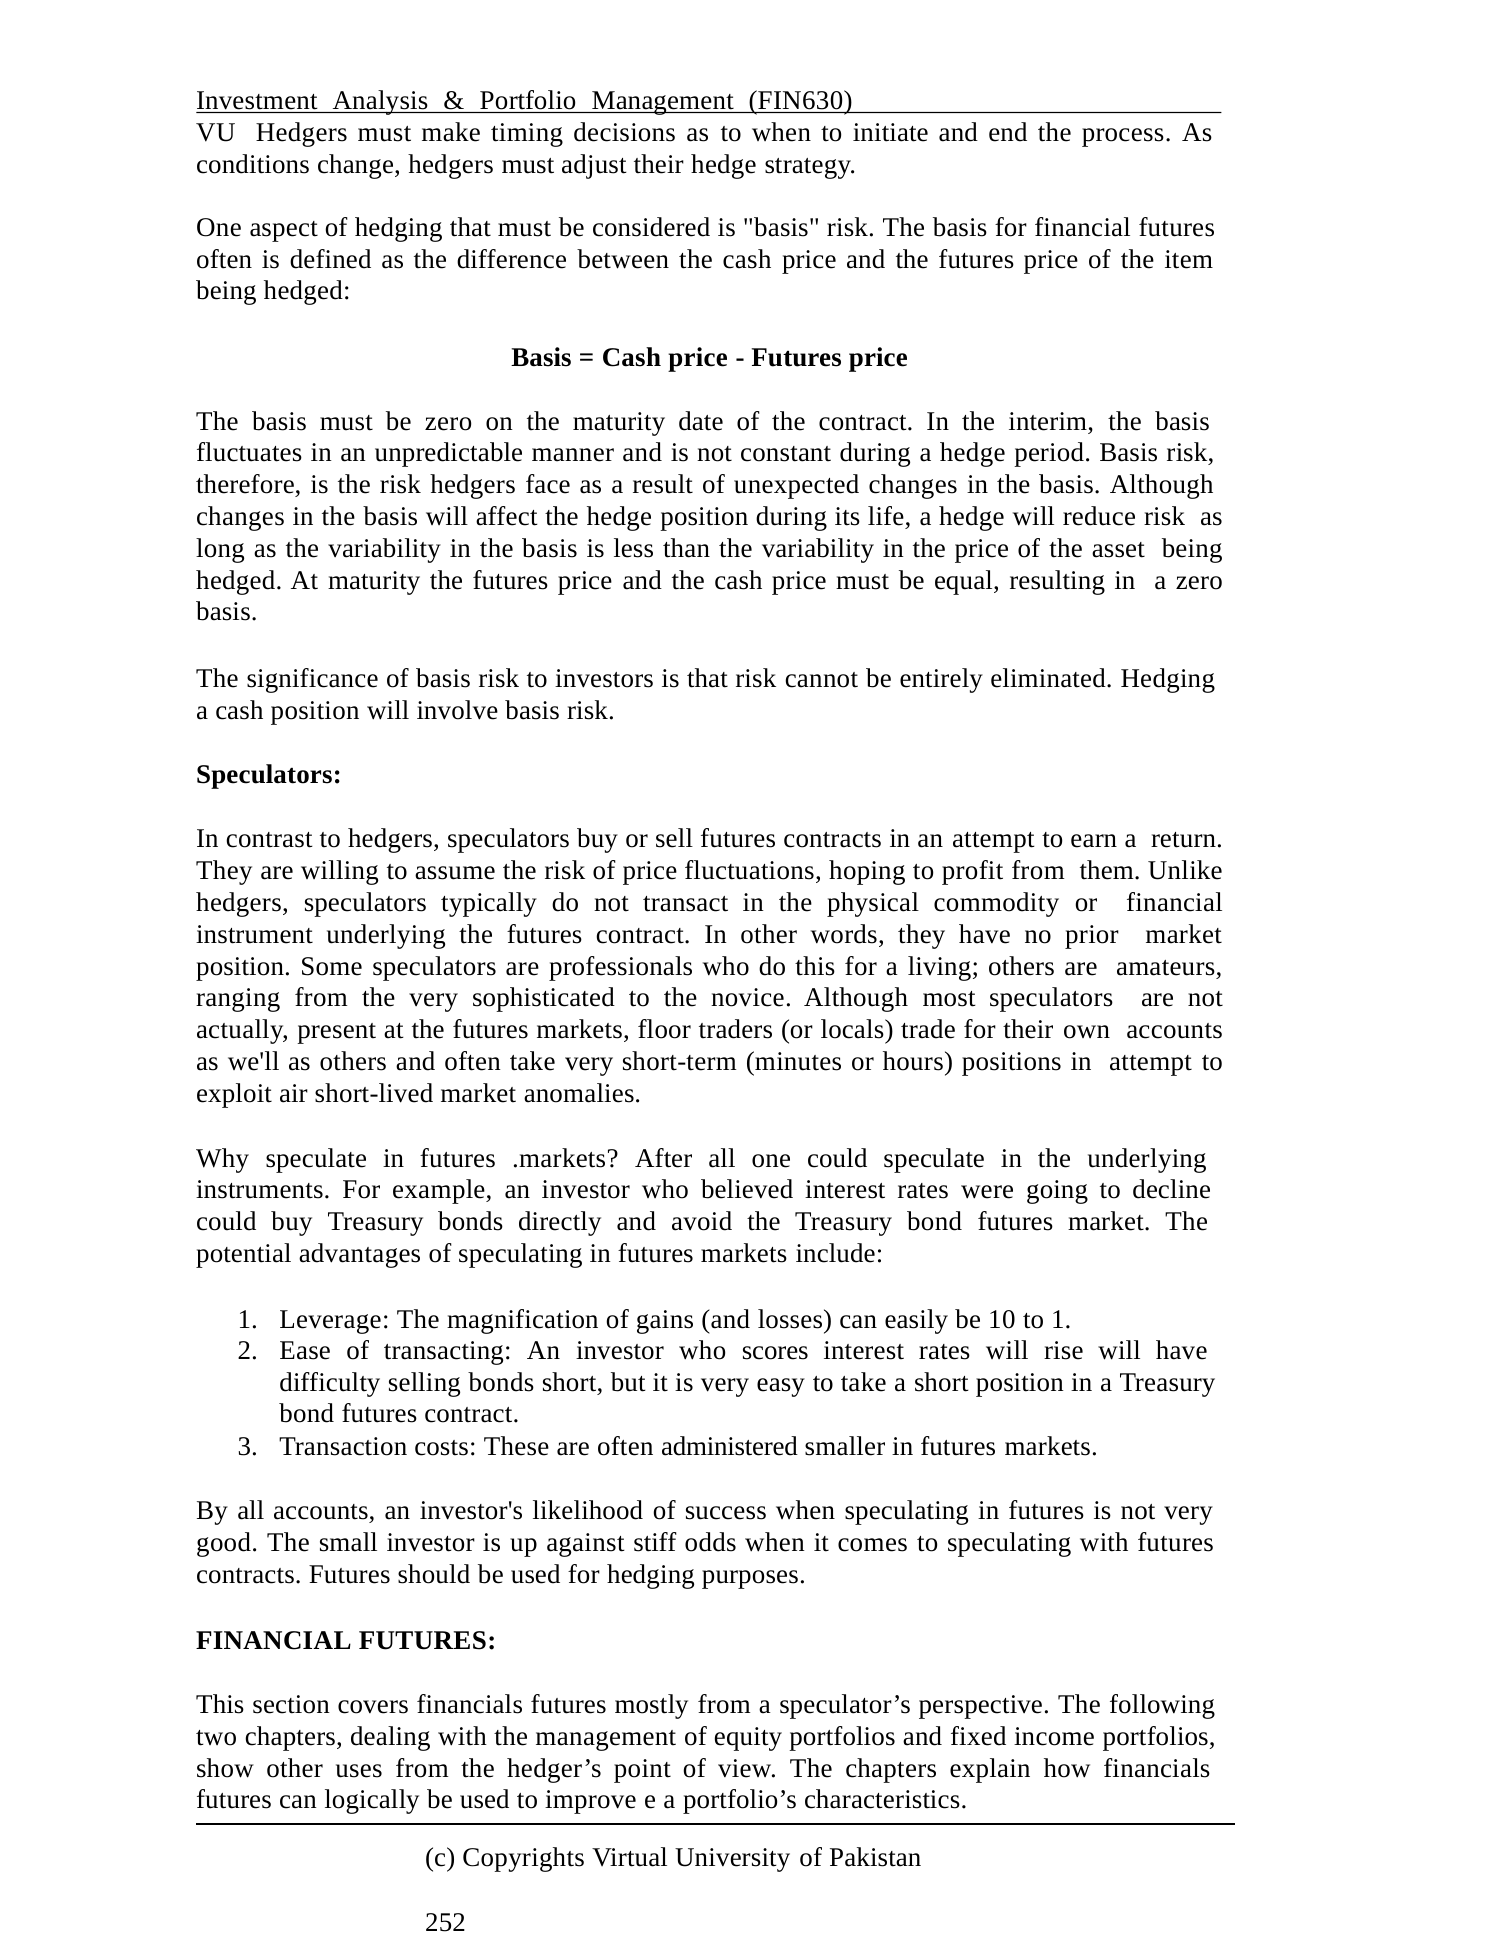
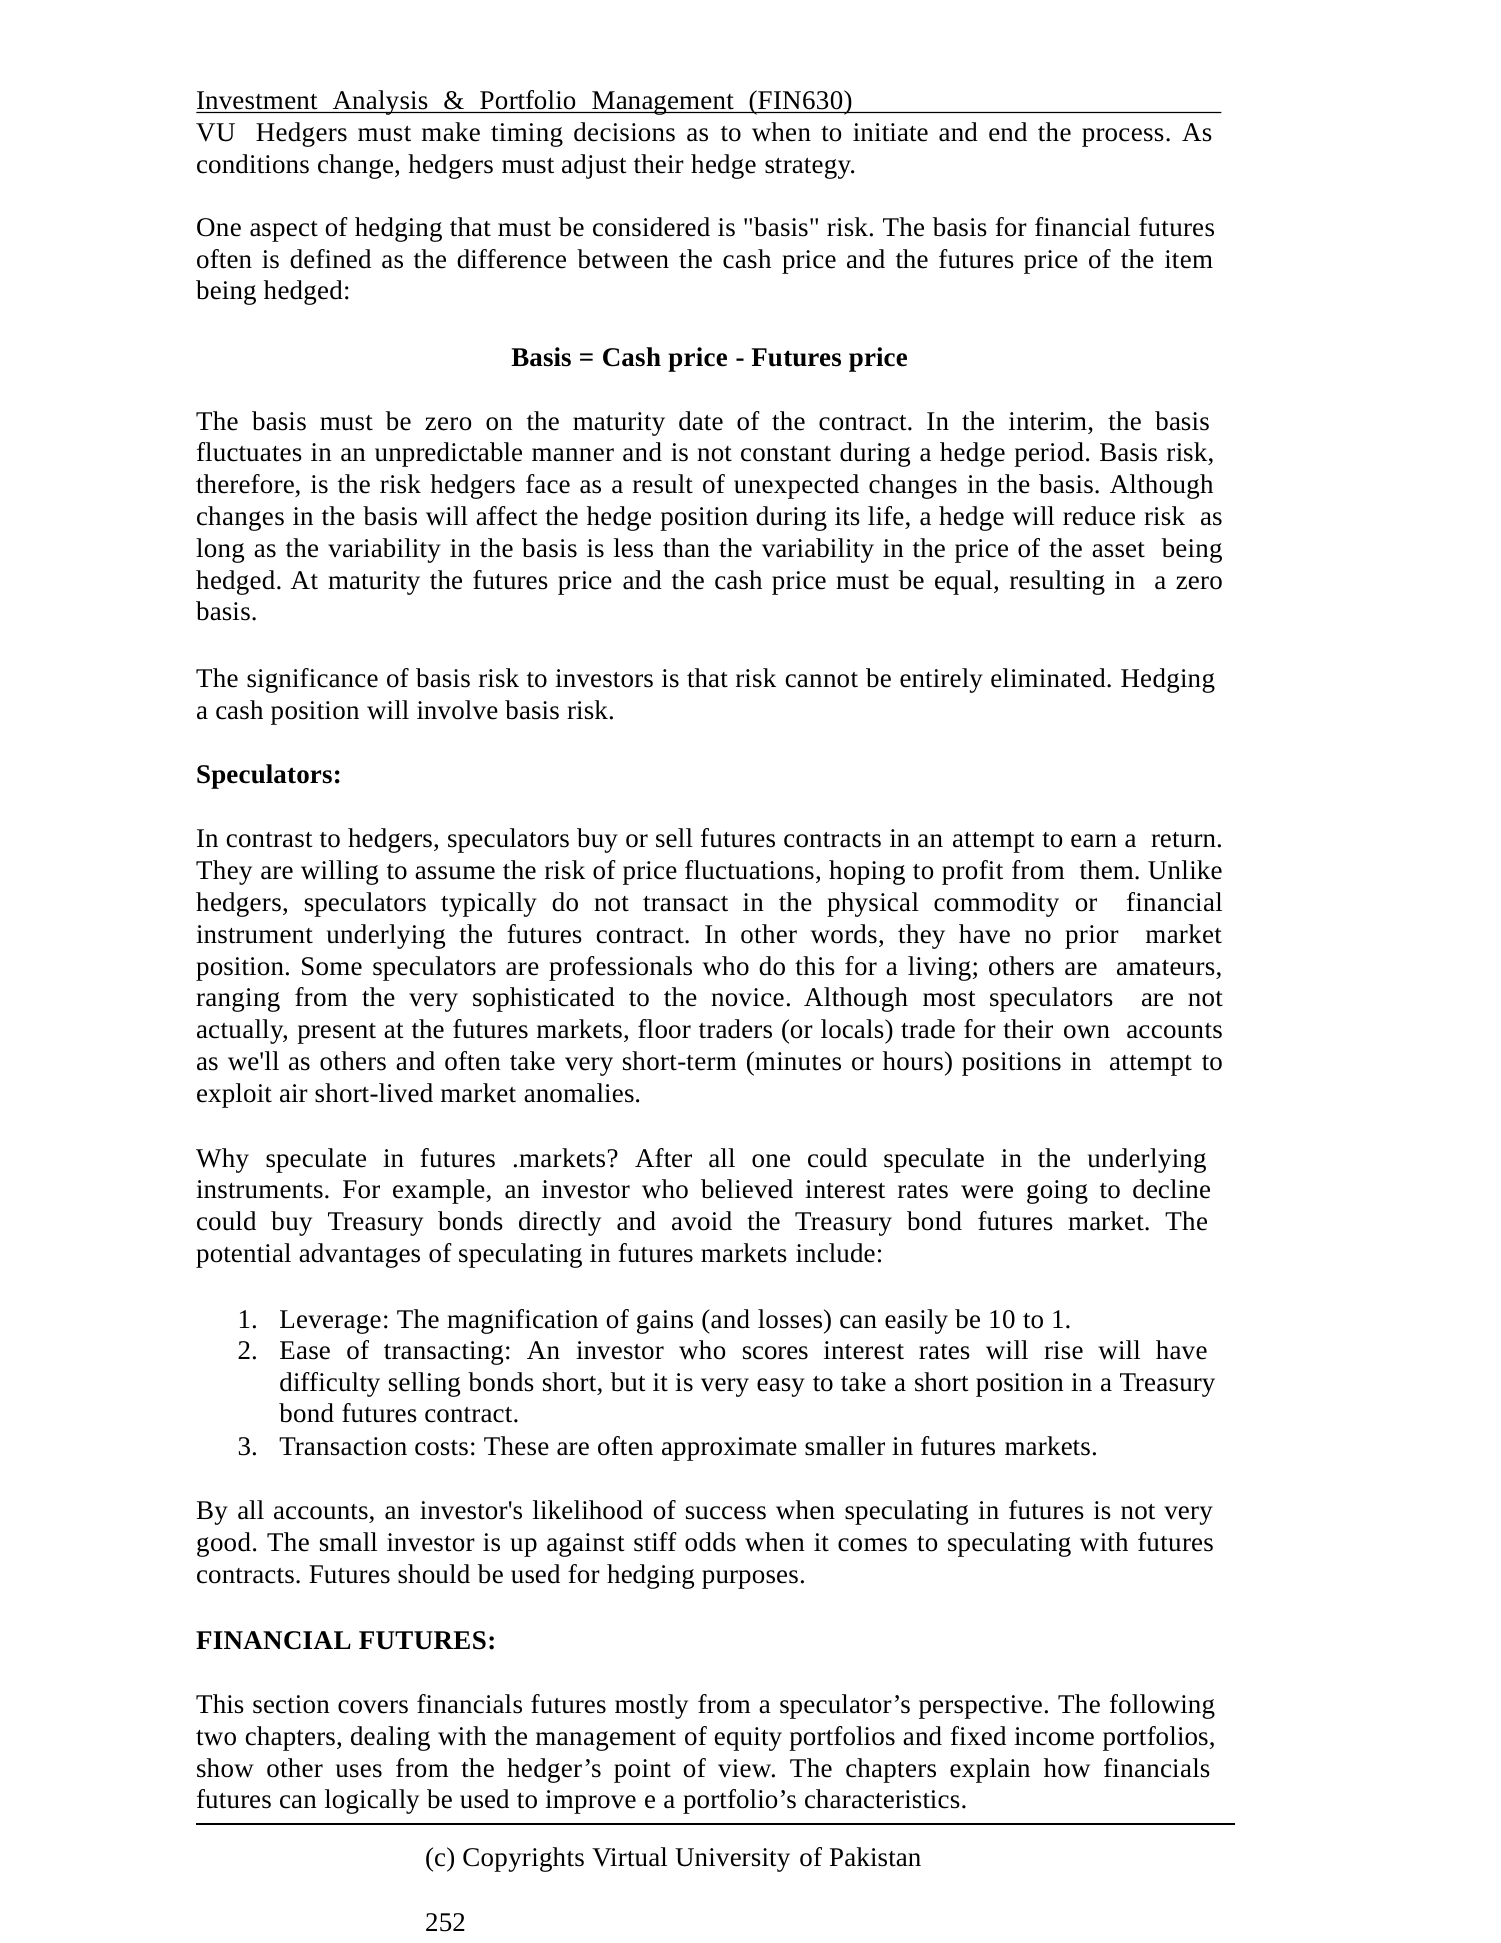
administered: administered -> approximate
